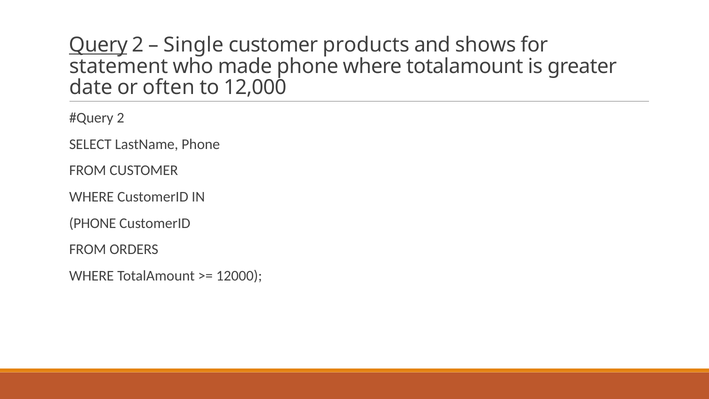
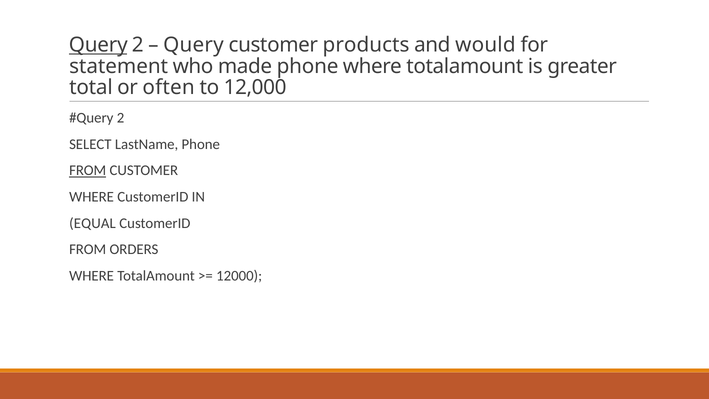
Single at (193, 45): Single -> Query
shows: shows -> would
date: date -> total
FROM at (88, 170) underline: none -> present
PHONE at (93, 223): PHONE -> EQUAL
